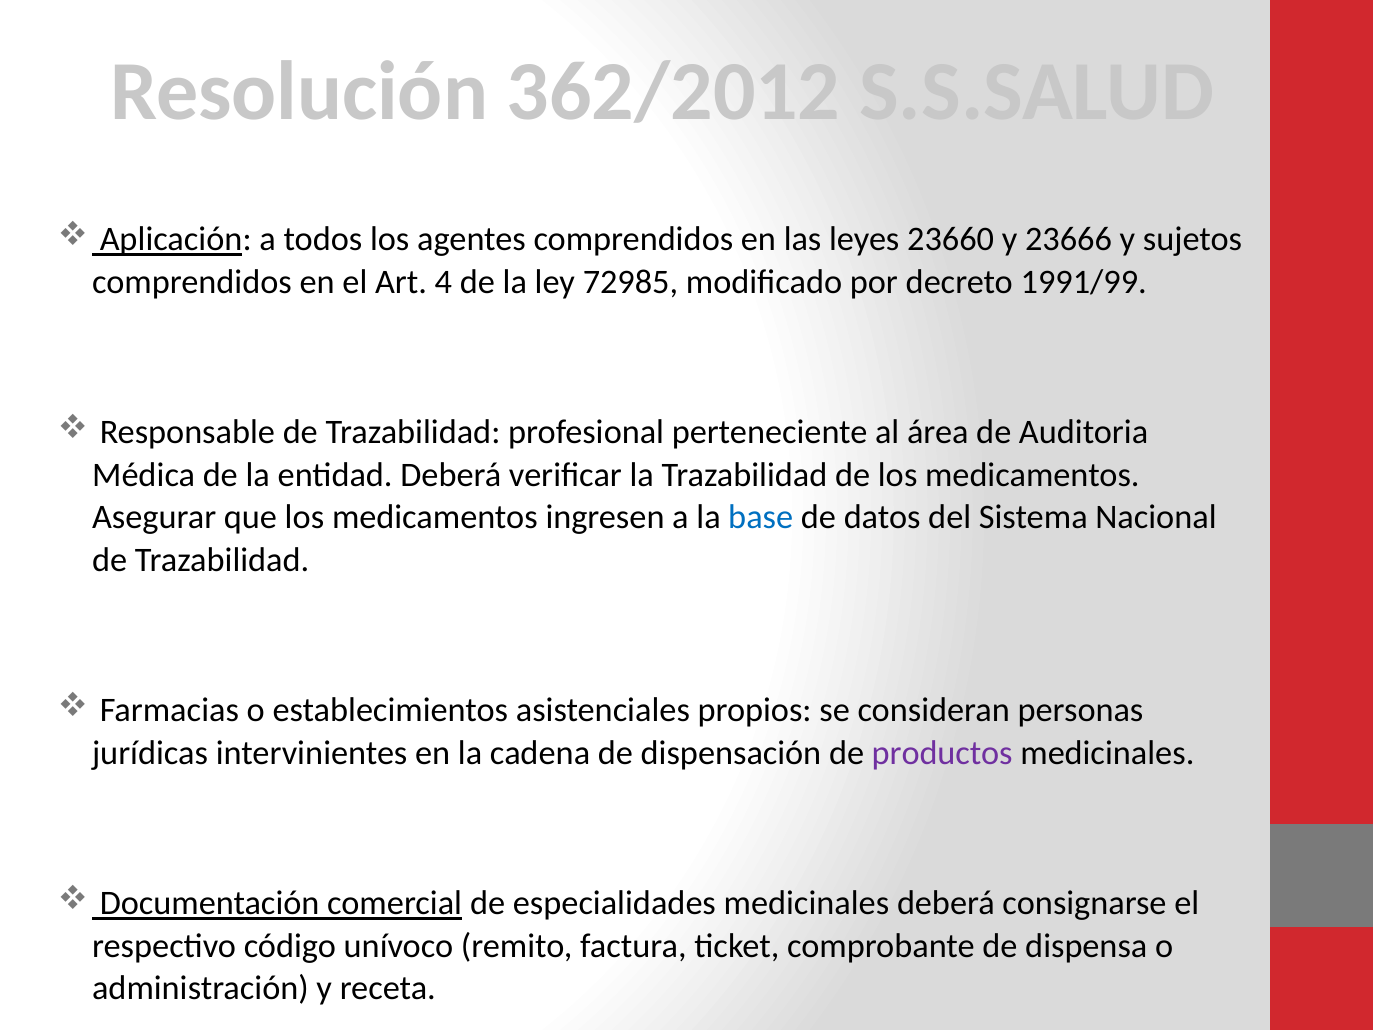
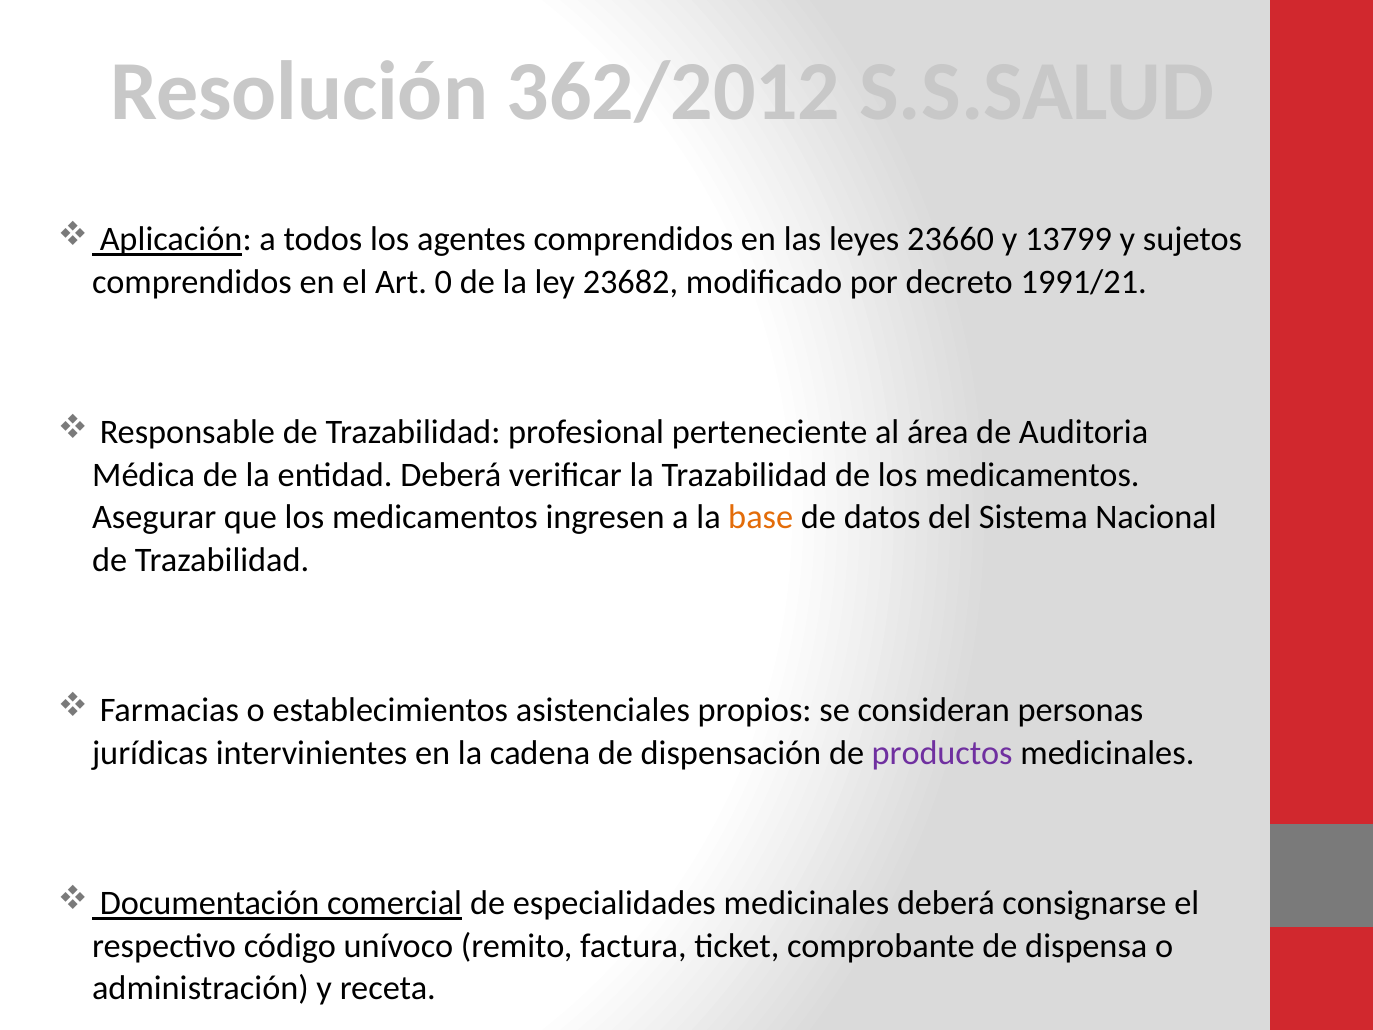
23666: 23666 -> 13799
4: 4 -> 0
72985: 72985 -> 23682
1991/99: 1991/99 -> 1991/21
base colour: blue -> orange
